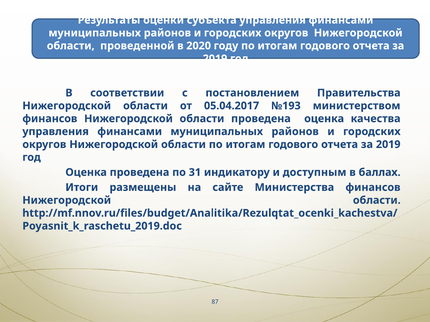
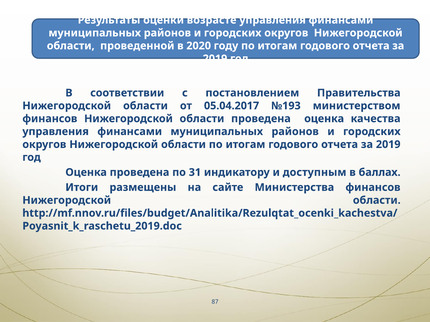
субъекта: субъекта -> возрасте
